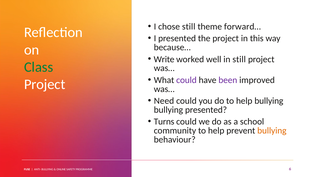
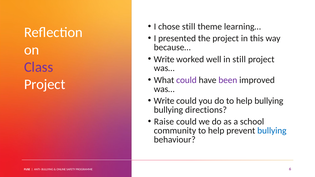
forward…: forward… -> learning…
Class colour: green -> purple
Need at (164, 101): Need -> Write
bullying presented: presented -> directions
Turns: Turns -> Raise
bullying at (272, 131) colour: orange -> blue
